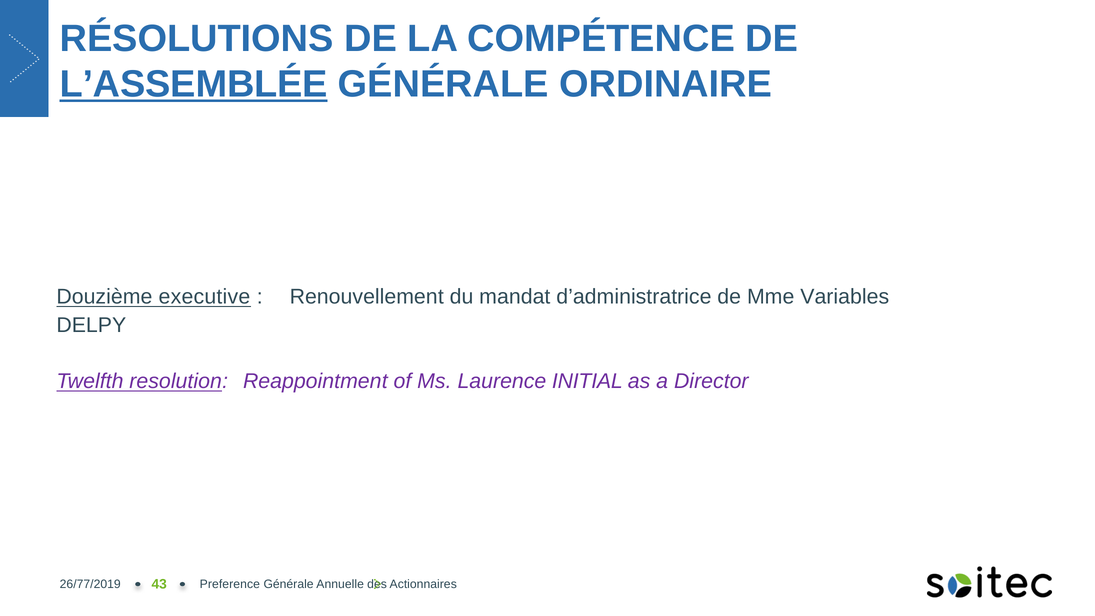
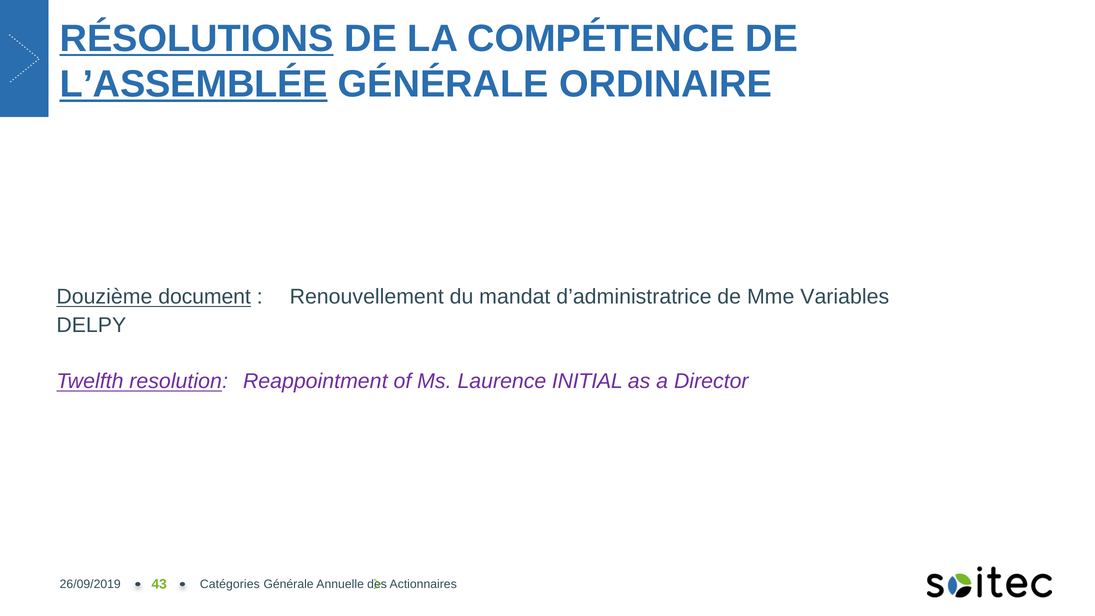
RÉSOLUTIONS underline: none -> present
executive: executive -> document
26/77/2019: 26/77/2019 -> 26/09/2019
Preference: Preference -> Catégories
